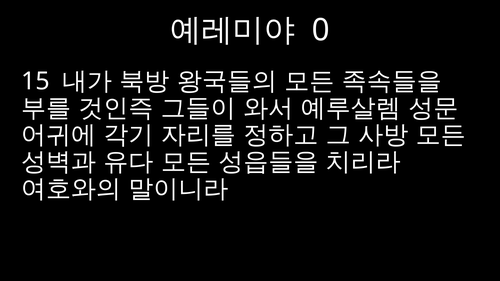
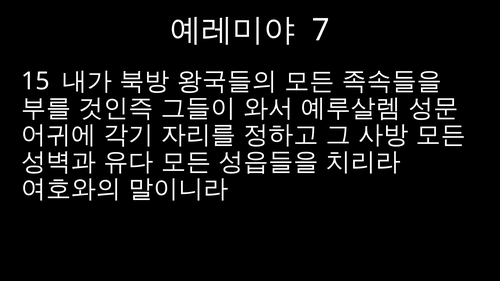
0: 0 -> 7
